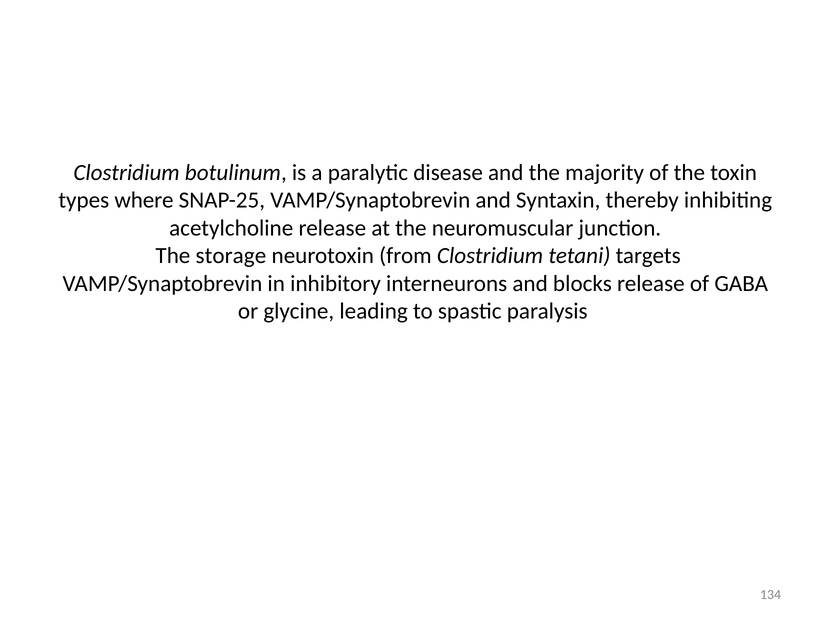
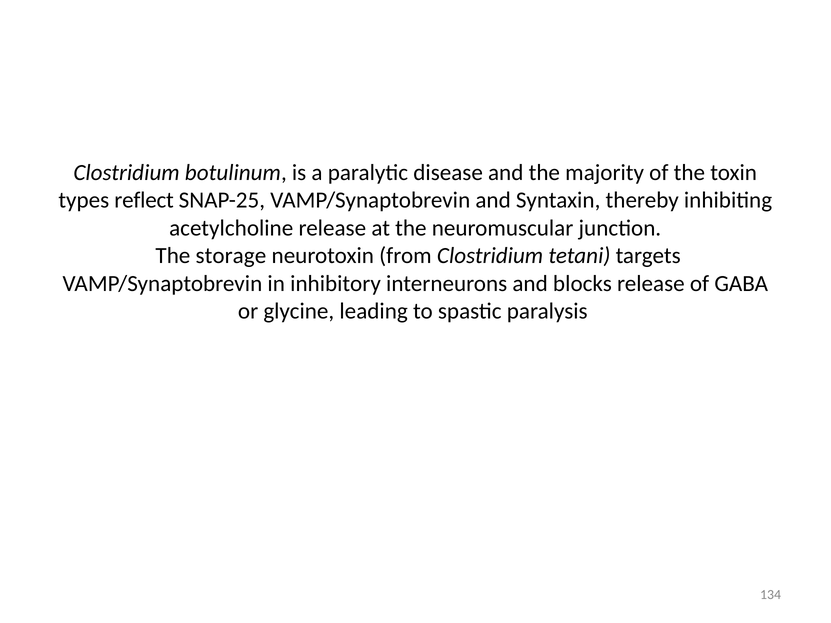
where: where -> reflect
